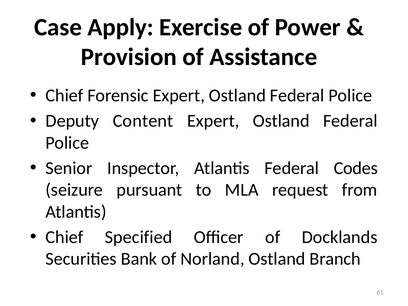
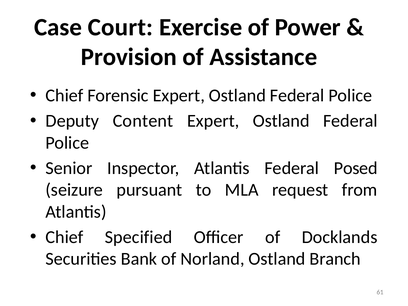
Apply: Apply -> Court
Codes: Codes -> Posed
